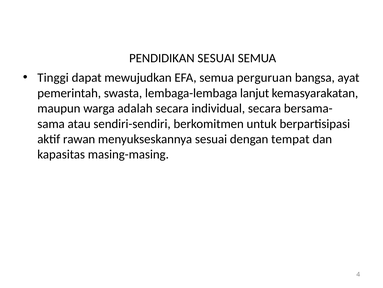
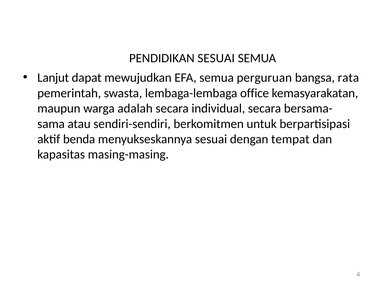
Tinggi: Tinggi -> Lanjut
ayat: ayat -> rata
lanjut: lanjut -> office
rawan: rawan -> benda
